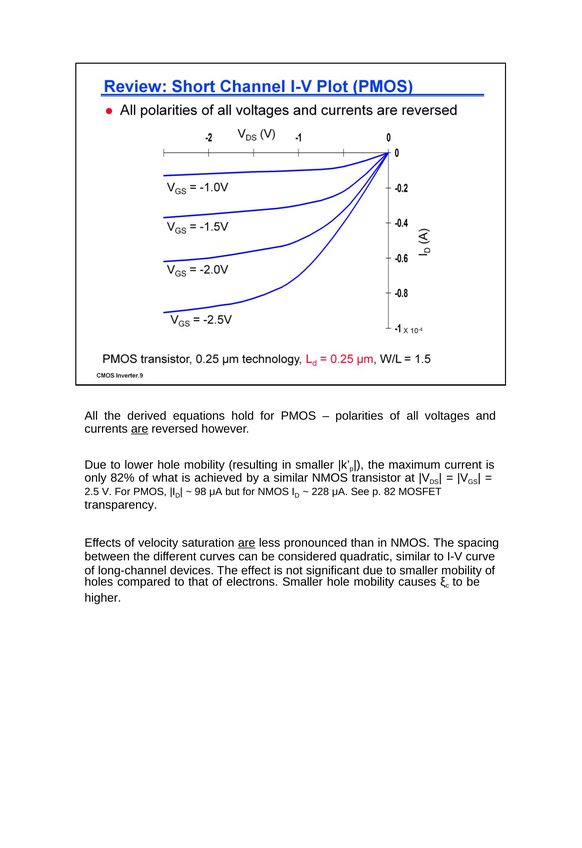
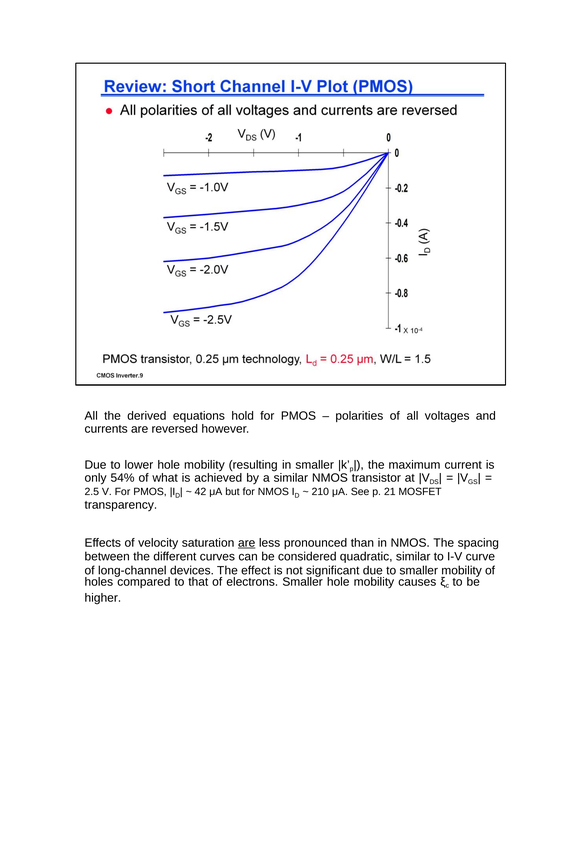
are at (140, 429) underline: present -> none
82%: 82% -> 54%
98: 98 -> 42
228: 228 -> 210
82: 82 -> 21
